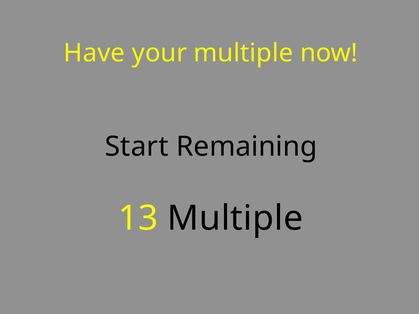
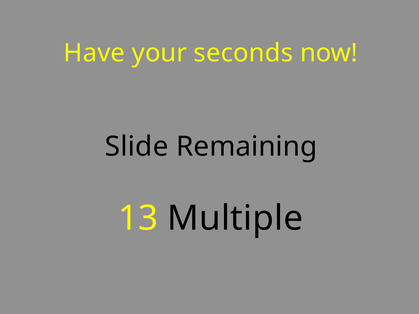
your multiple: multiple -> seconds
Start: Start -> Slide
